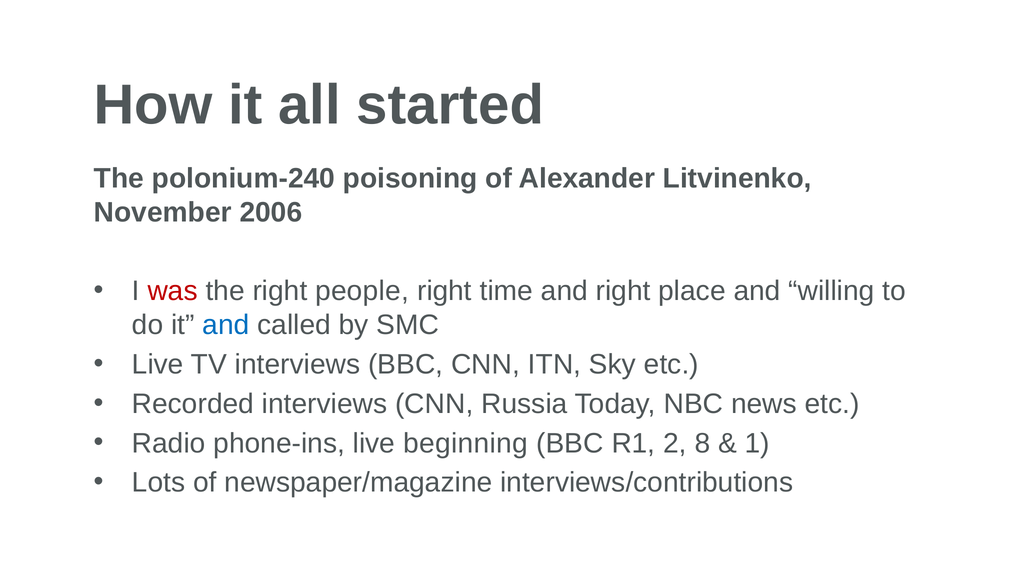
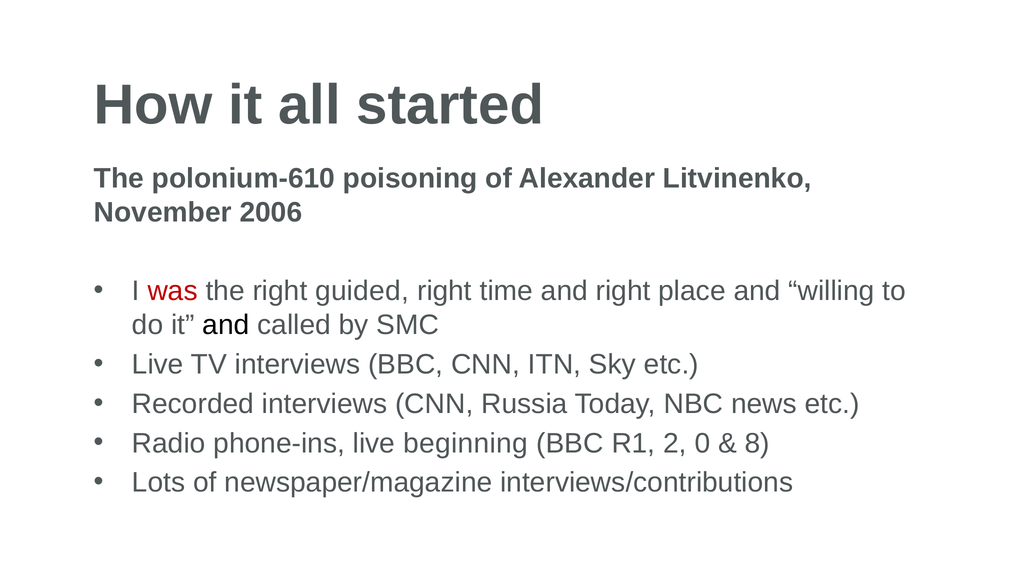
polonium-240: polonium-240 -> polonium-610
people: people -> guided
and at (226, 325) colour: blue -> black
8: 8 -> 0
1: 1 -> 8
